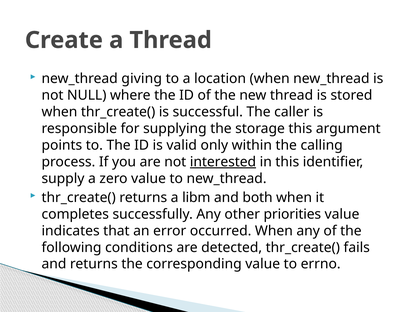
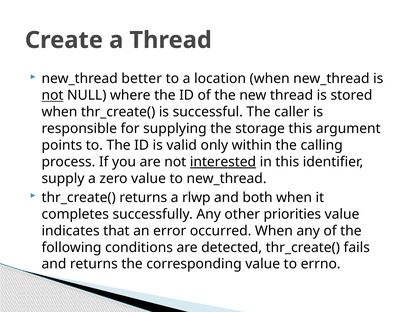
giving: giving -> better
not at (53, 95) underline: none -> present
libm: libm -> rlwp
